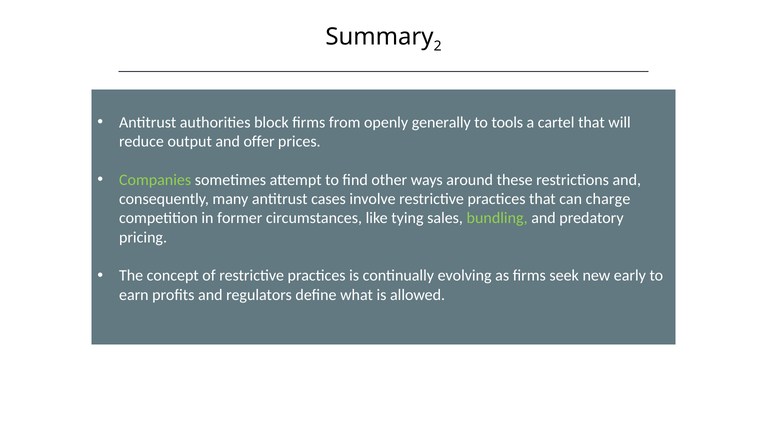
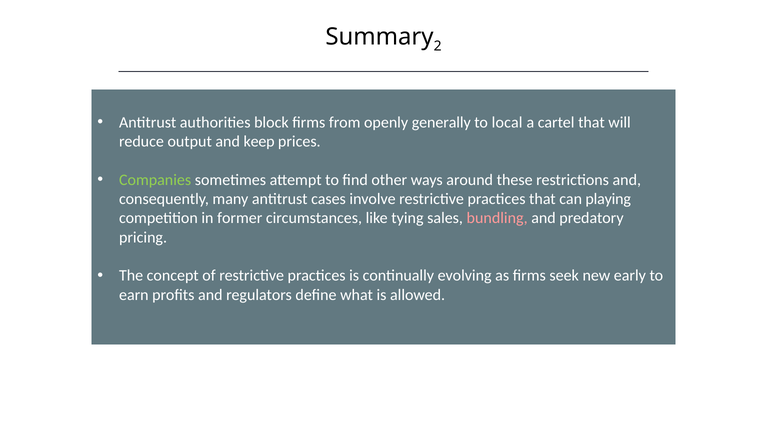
tools: tools -> local
offer: offer -> keep
charge: charge -> playing
bundling colour: light green -> pink
